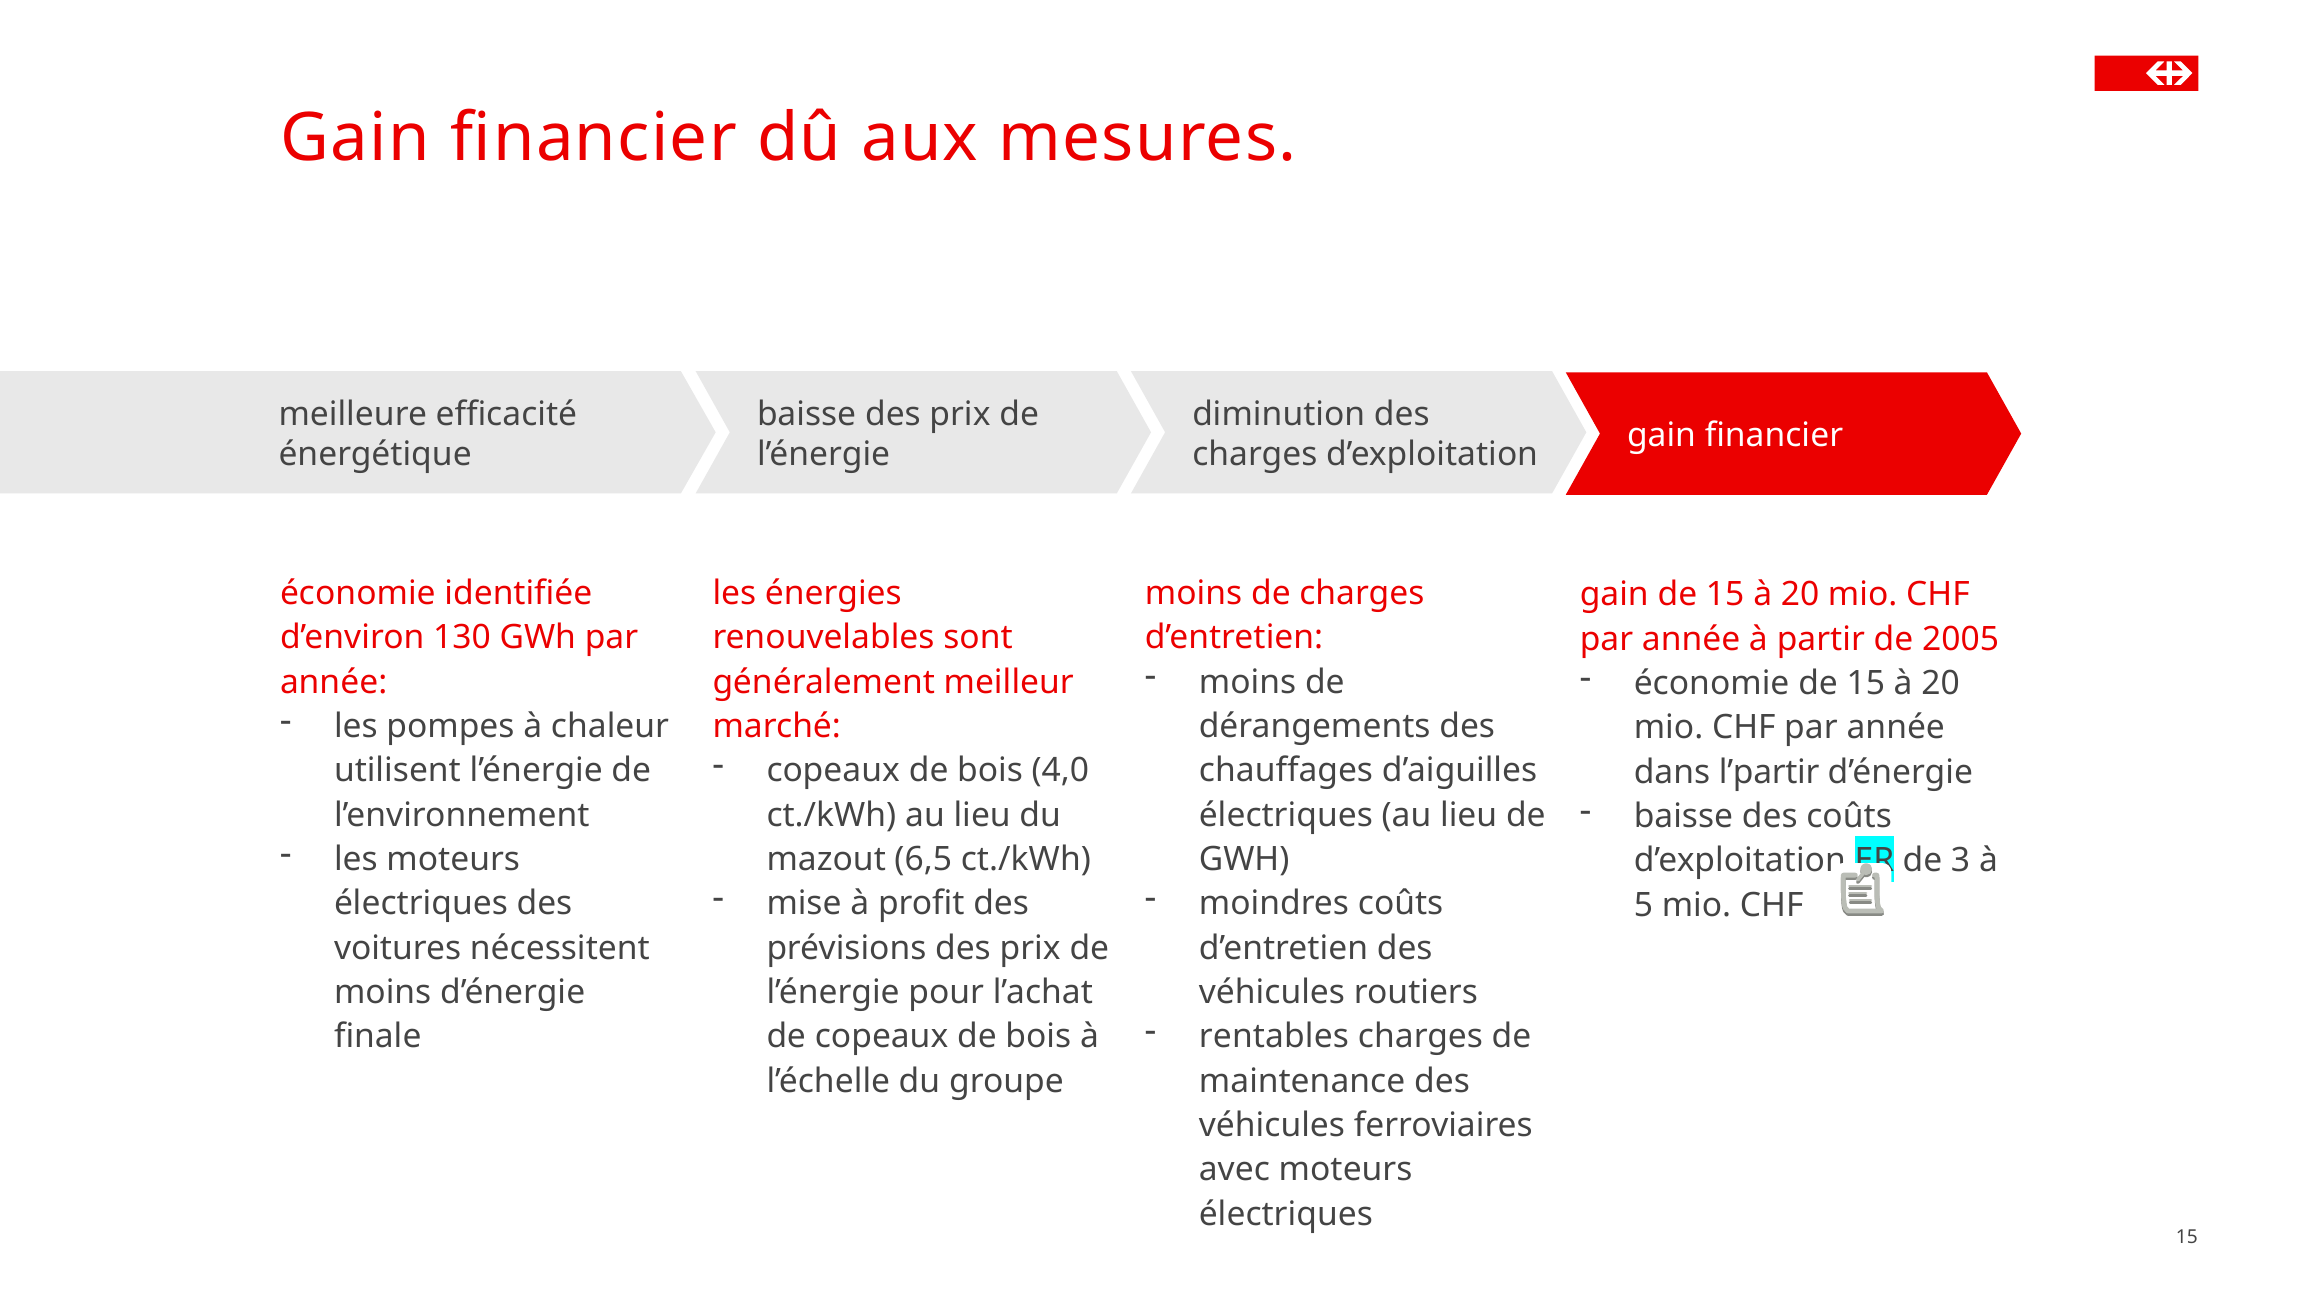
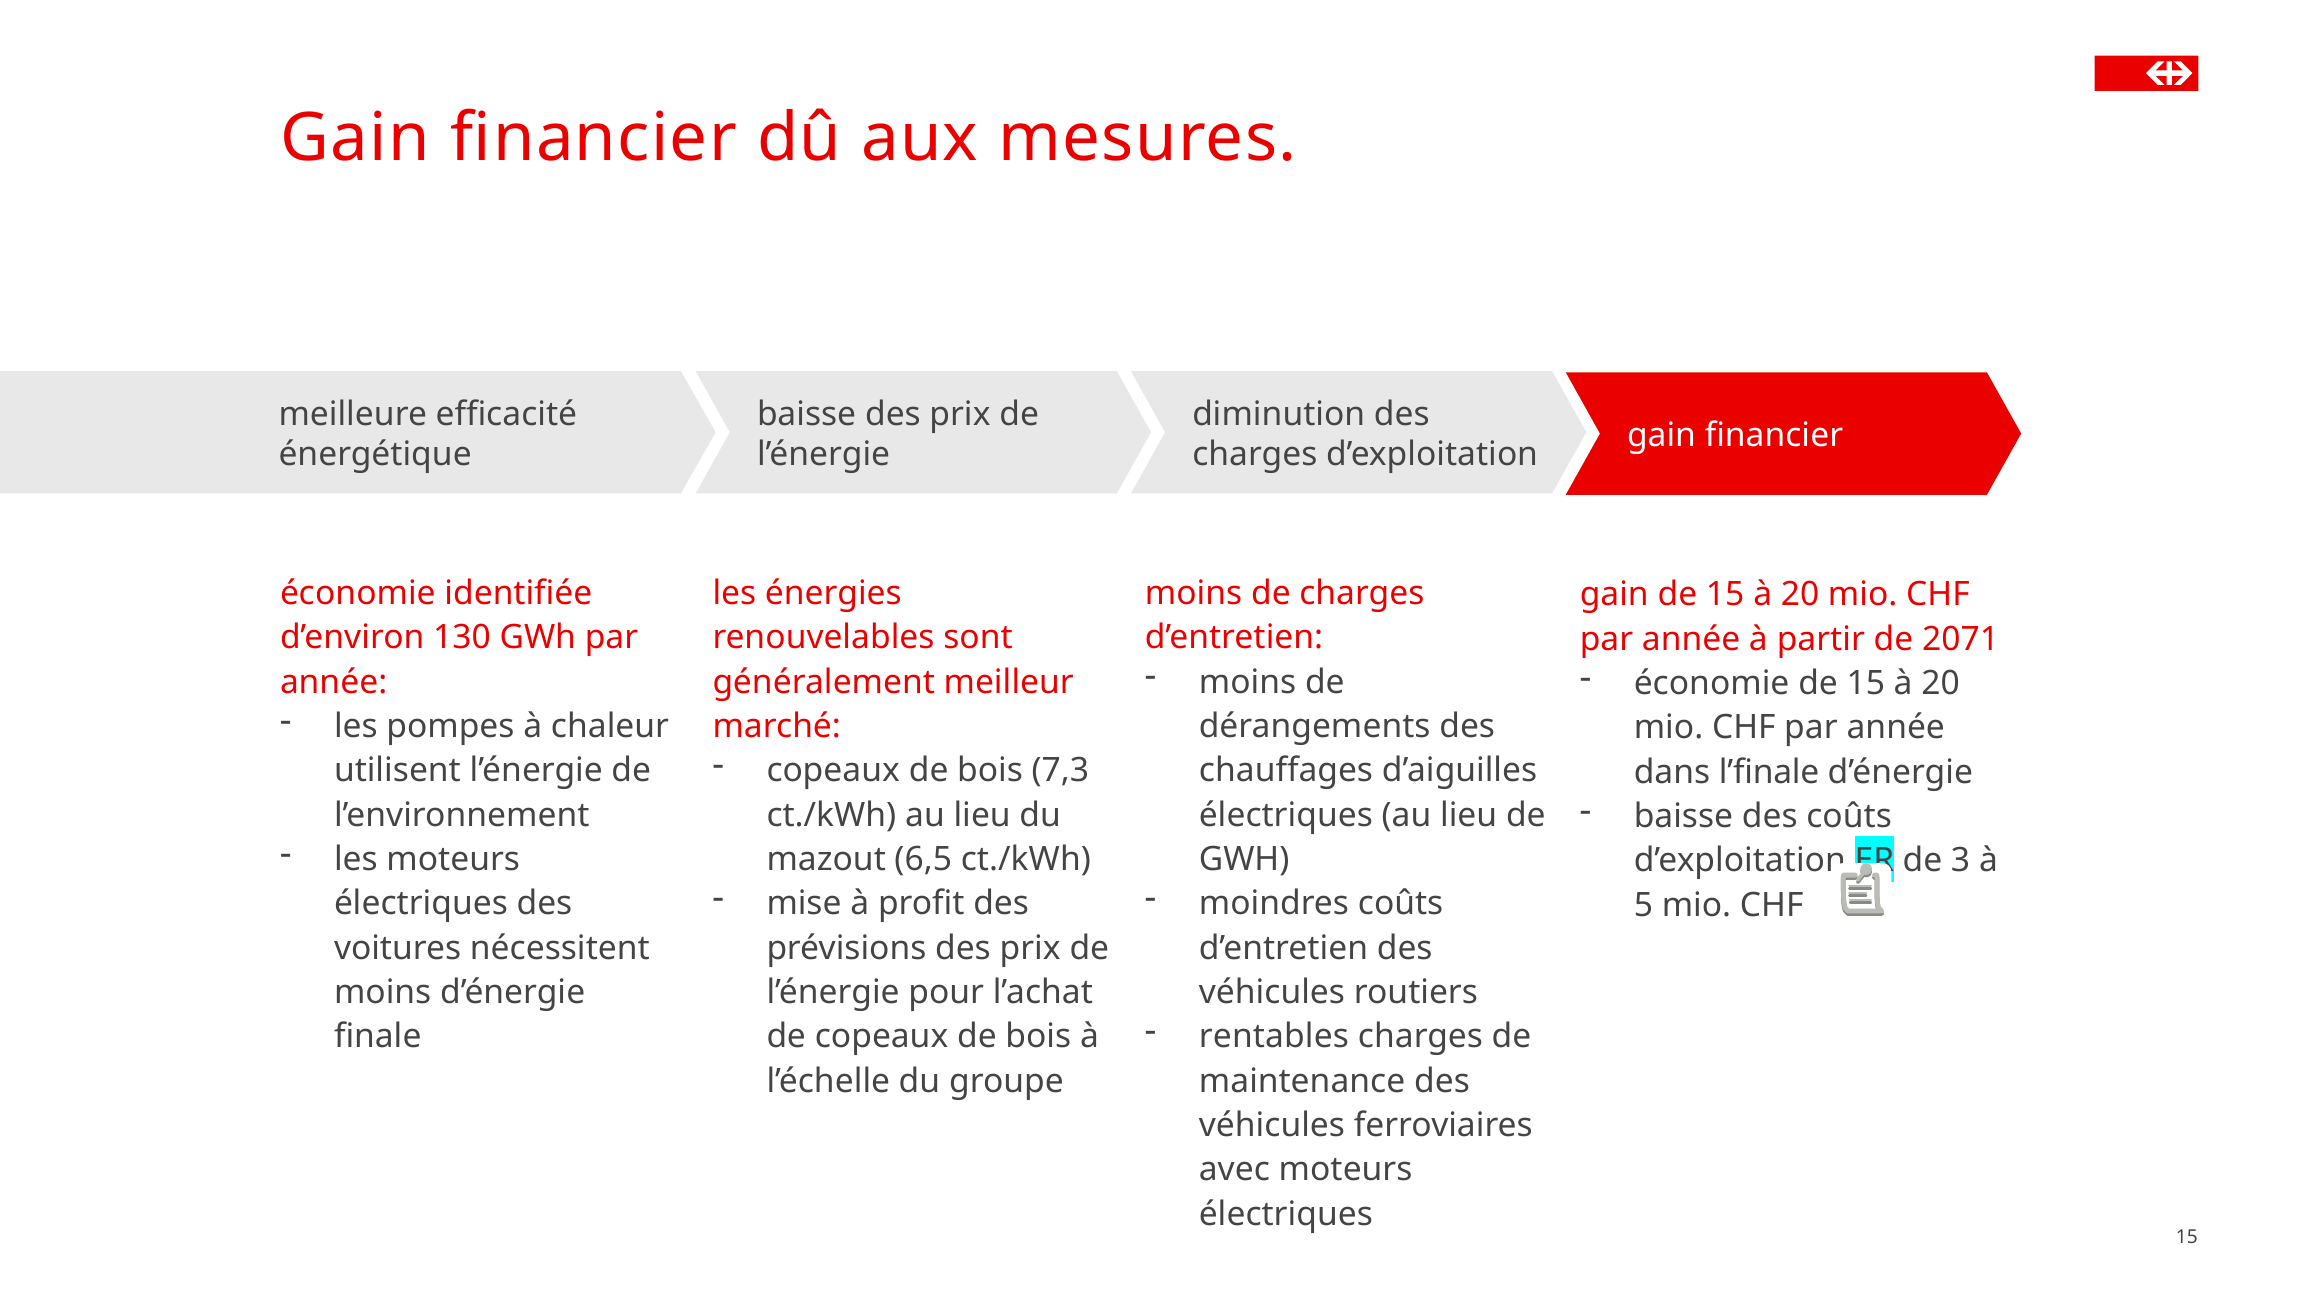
2005: 2005 -> 2071
4,0: 4,0 -> 7,3
l’partir: l’partir -> l’finale
